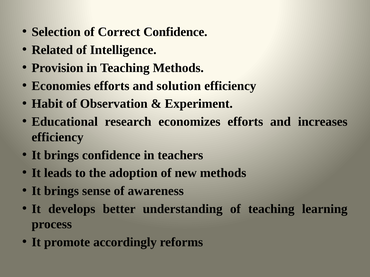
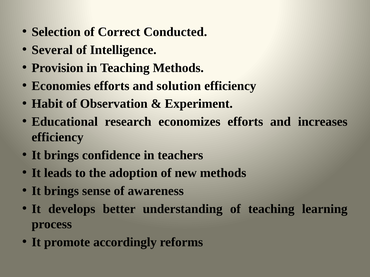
Correct Confidence: Confidence -> Conducted
Related: Related -> Several
